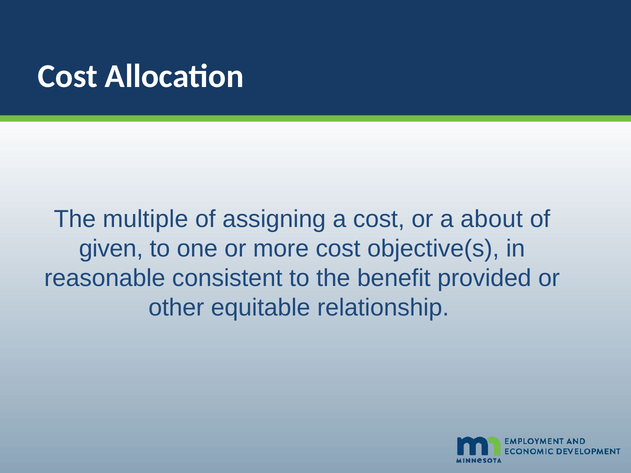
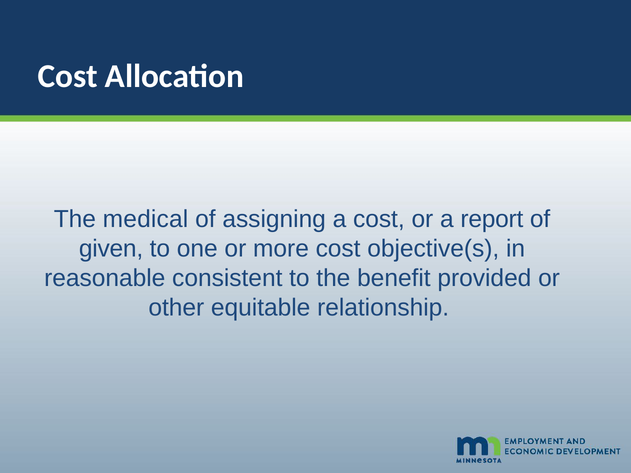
multiple: multiple -> medical
about: about -> report
